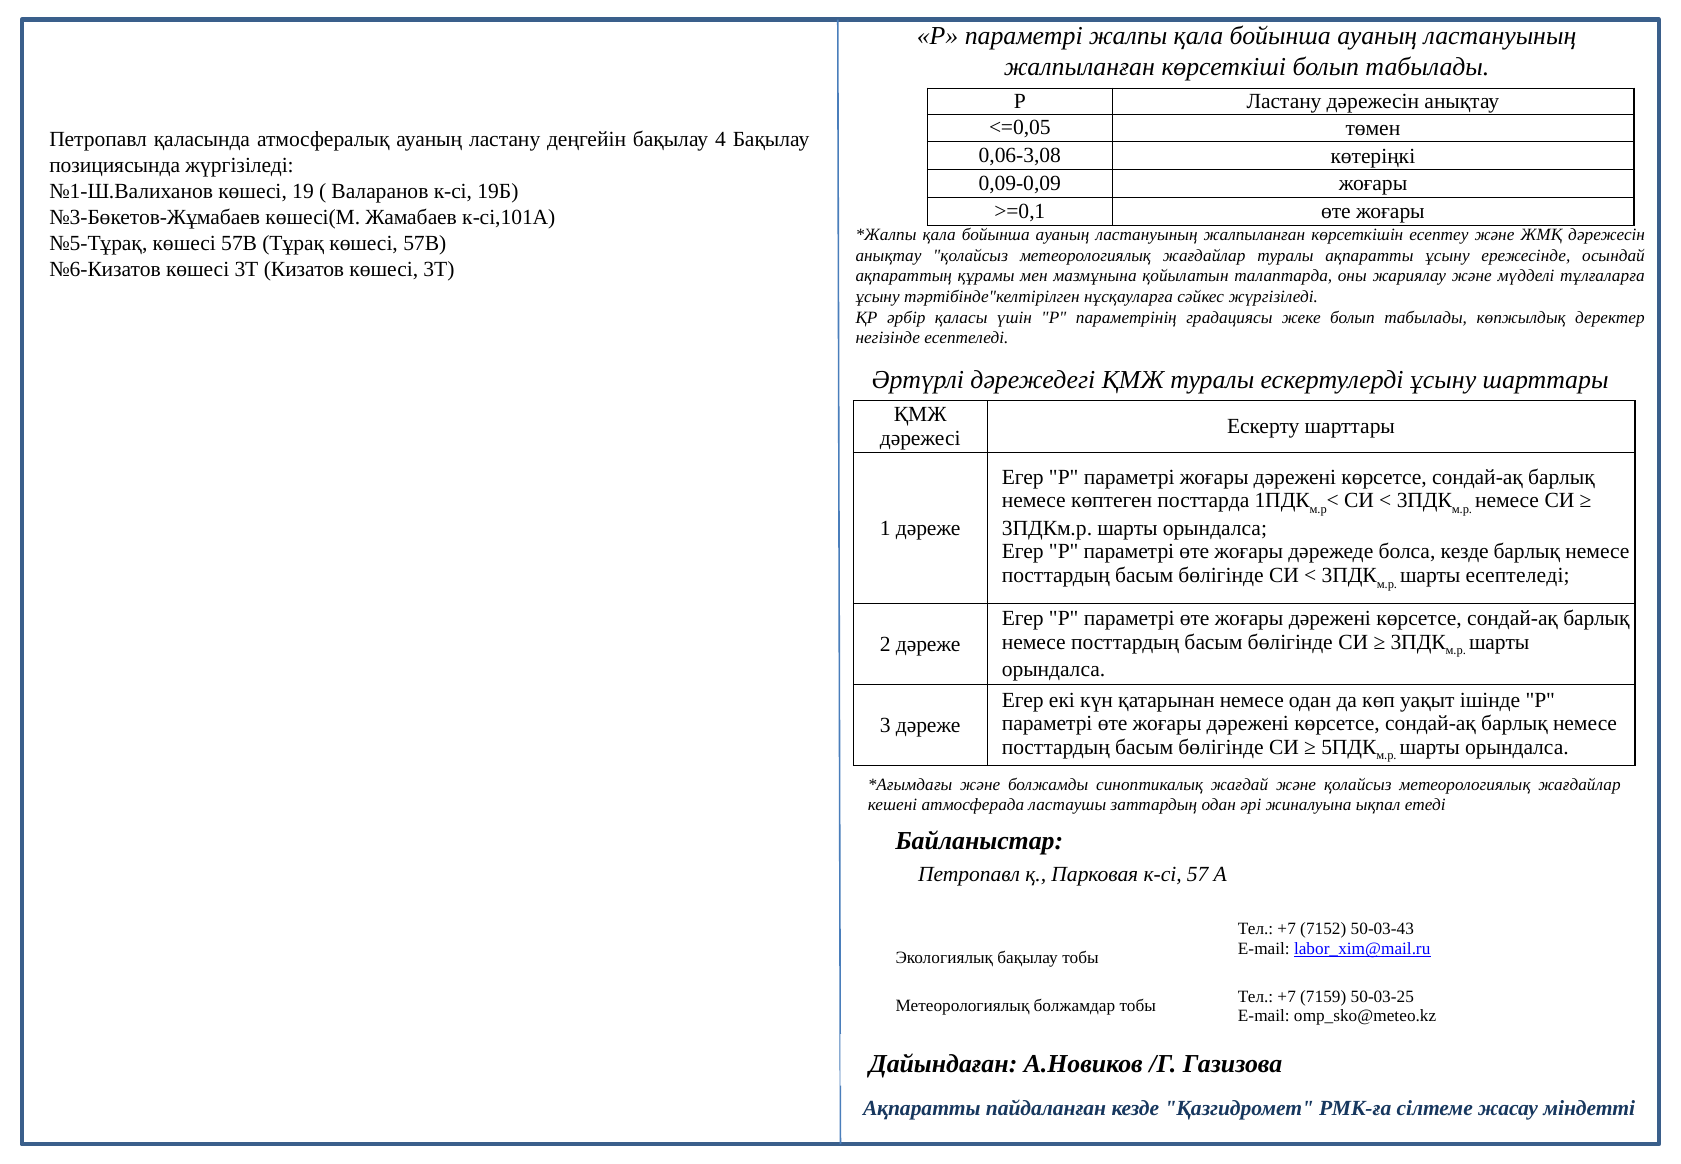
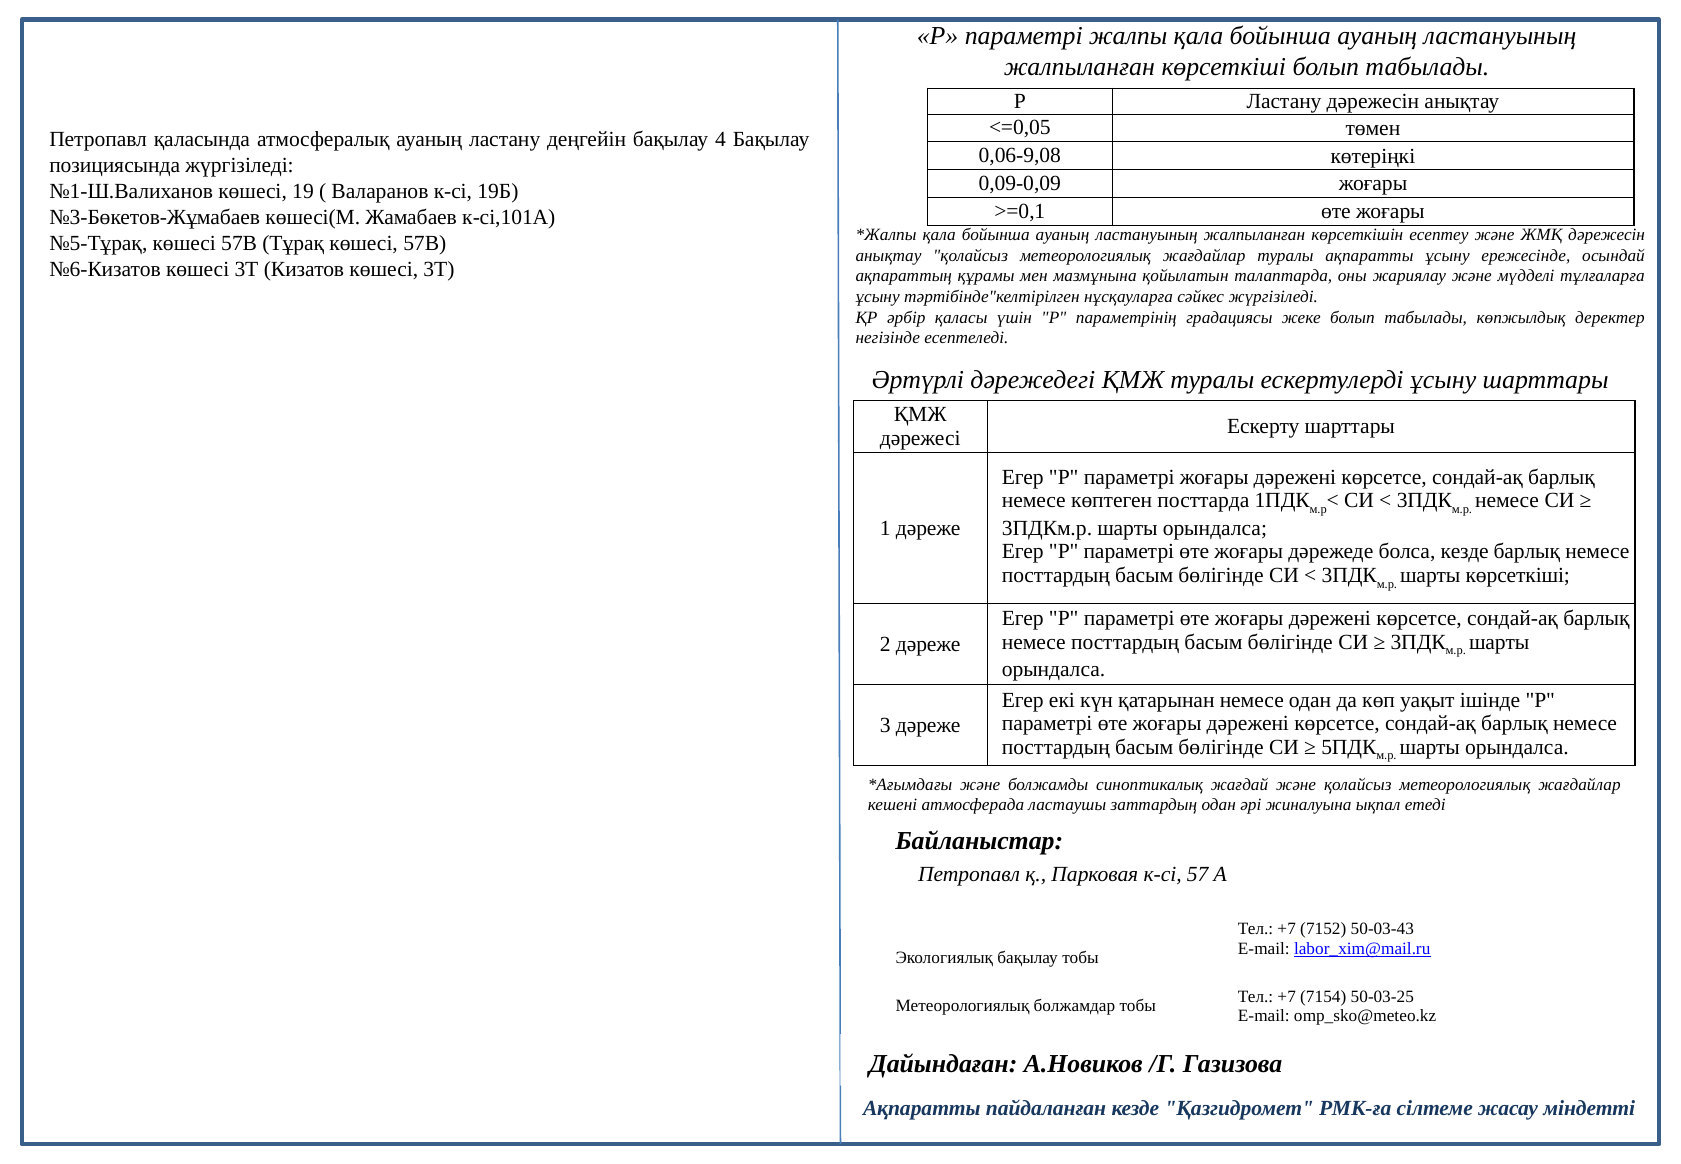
0,06-3,08: 0,06-3,08 -> 0,06-9,08
шарты есептеледі: есептеледі -> көрсеткіші
7159: 7159 -> 7154
